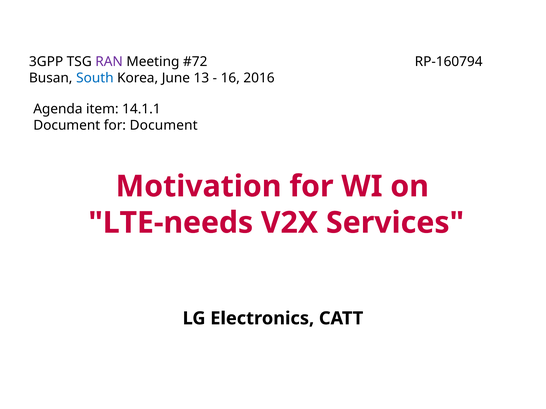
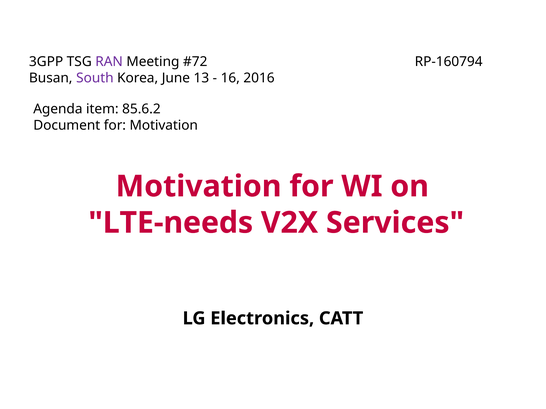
South colour: blue -> purple
14.1.1: 14.1.1 -> 85.6.2
for Document: Document -> Motivation
